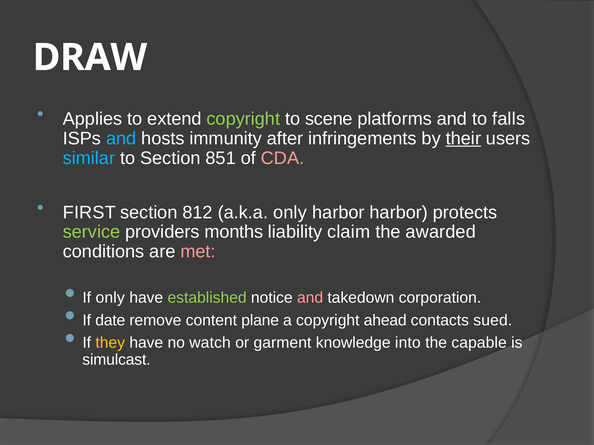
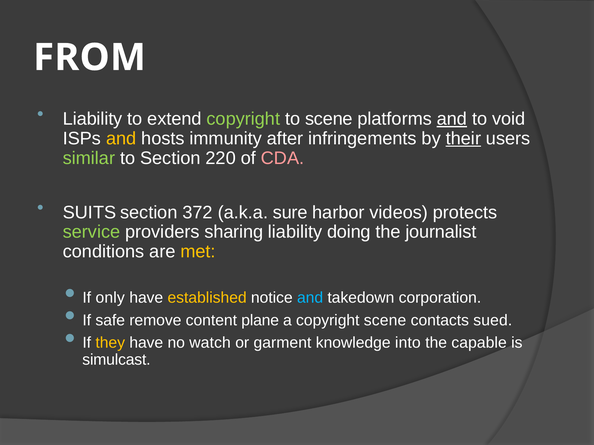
DRAW: DRAW -> FROM
Applies at (93, 119): Applies -> Liability
and at (452, 119) underline: none -> present
falls: falls -> void
and at (121, 139) colour: light blue -> yellow
similar colour: light blue -> light green
851: 851 -> 220
FIRST: FIRST -> SUITS
812: 812 -> 372
a.k.a only: only -> sure
harbor harbor: harbor -> videos
months: months -> sharing
claim: claim -> doing
awarded: awarded -> journalist
met colour: pink -> yellow
established colour: light green -> yellow
and at (310, 298) colour: pink -> light blue
date: date -> safe
copyright ahead: ahead -> scene
